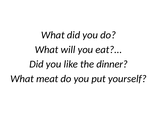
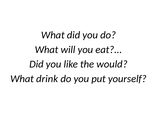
dinner: dinner -> would
meat: meat -> drink
